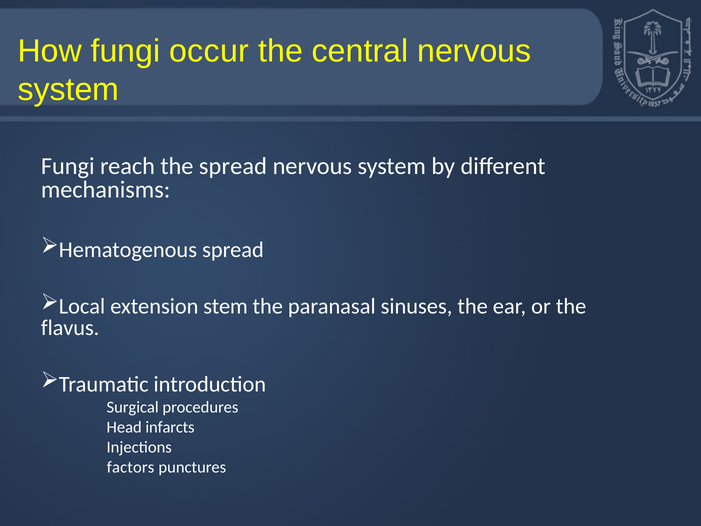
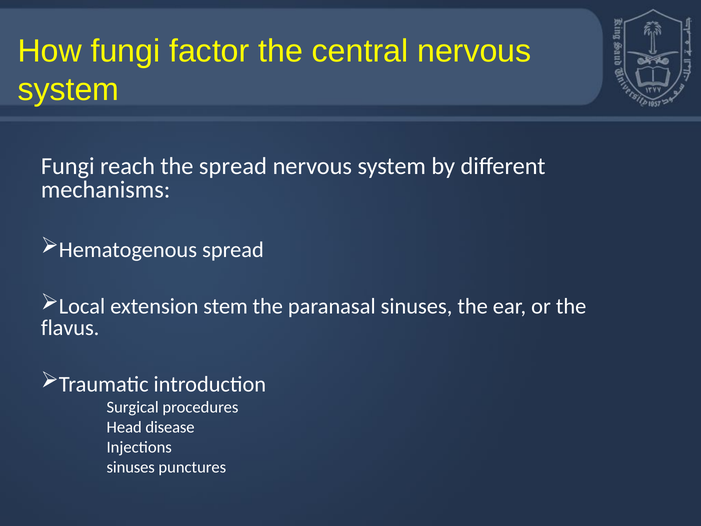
occur: occur -> factor
infarcts: infarcts -> disease
factors at (131, 467): factors -> sinuses
